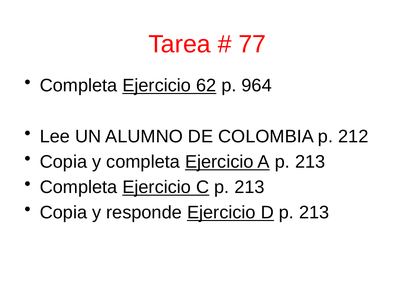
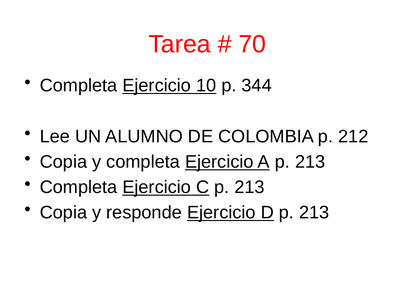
77: 77 -> 70
62: 62 -> 10
964: 964 -> 344
